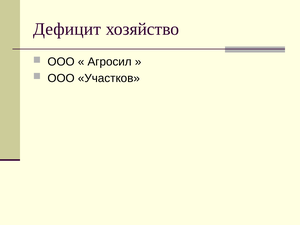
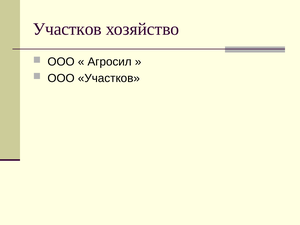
Дефицит at (67, 29): Дефицит -> Участков
